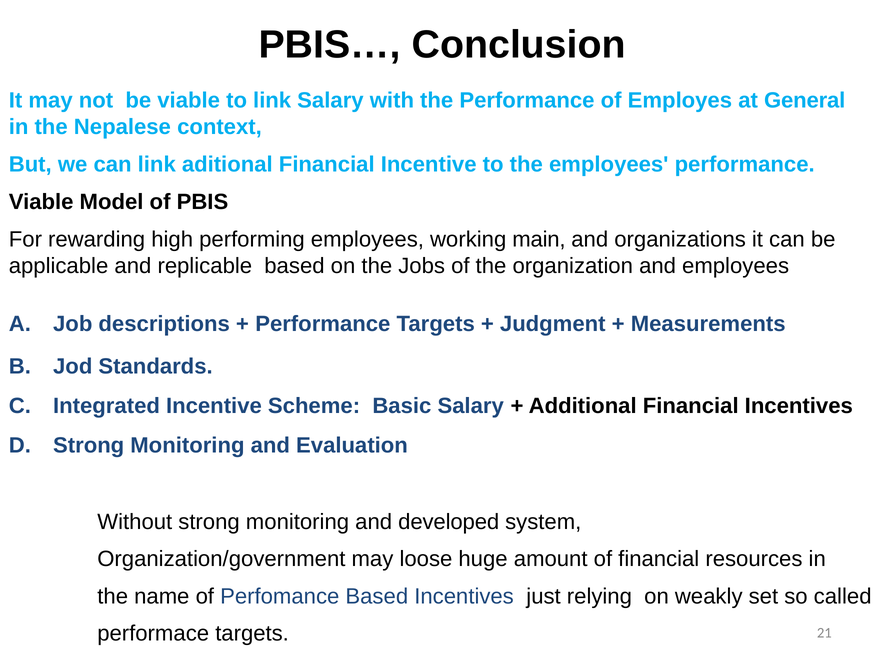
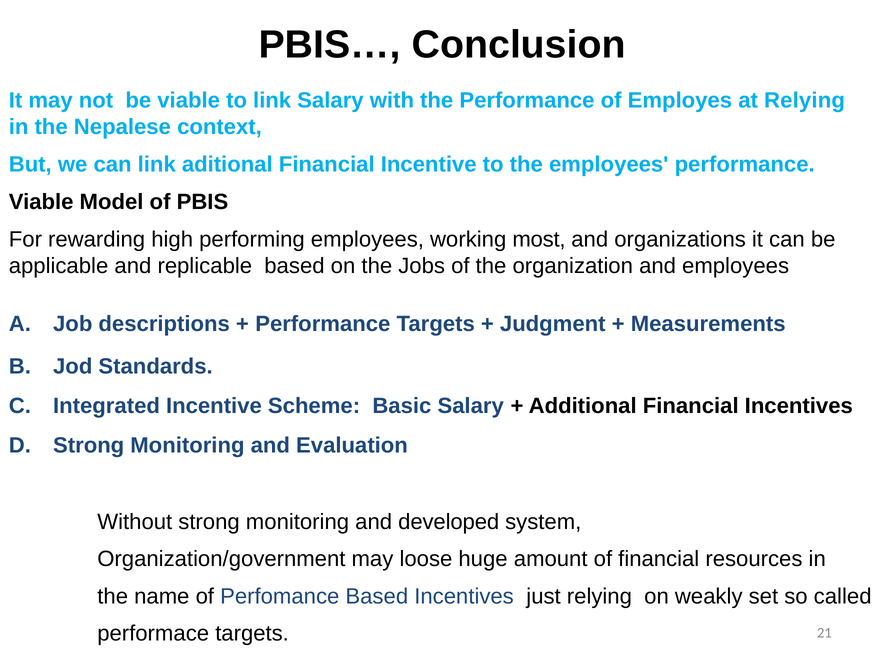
at General: General -> Relying
main: main -> most
